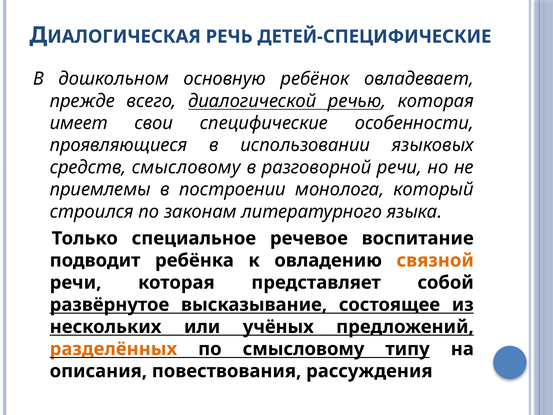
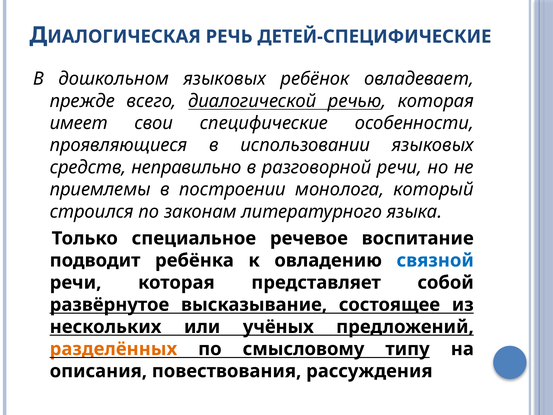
дошкольном основную: основную -> языковых
средств смысловому: смысловому -> неправильно
связной colour: orange -> blue
